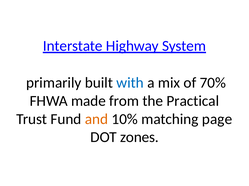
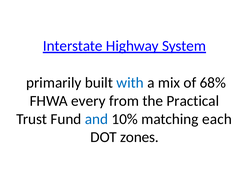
70%: 70% -> 68%
made: made -> every
and colour: orange -> blue
page: page -> each
